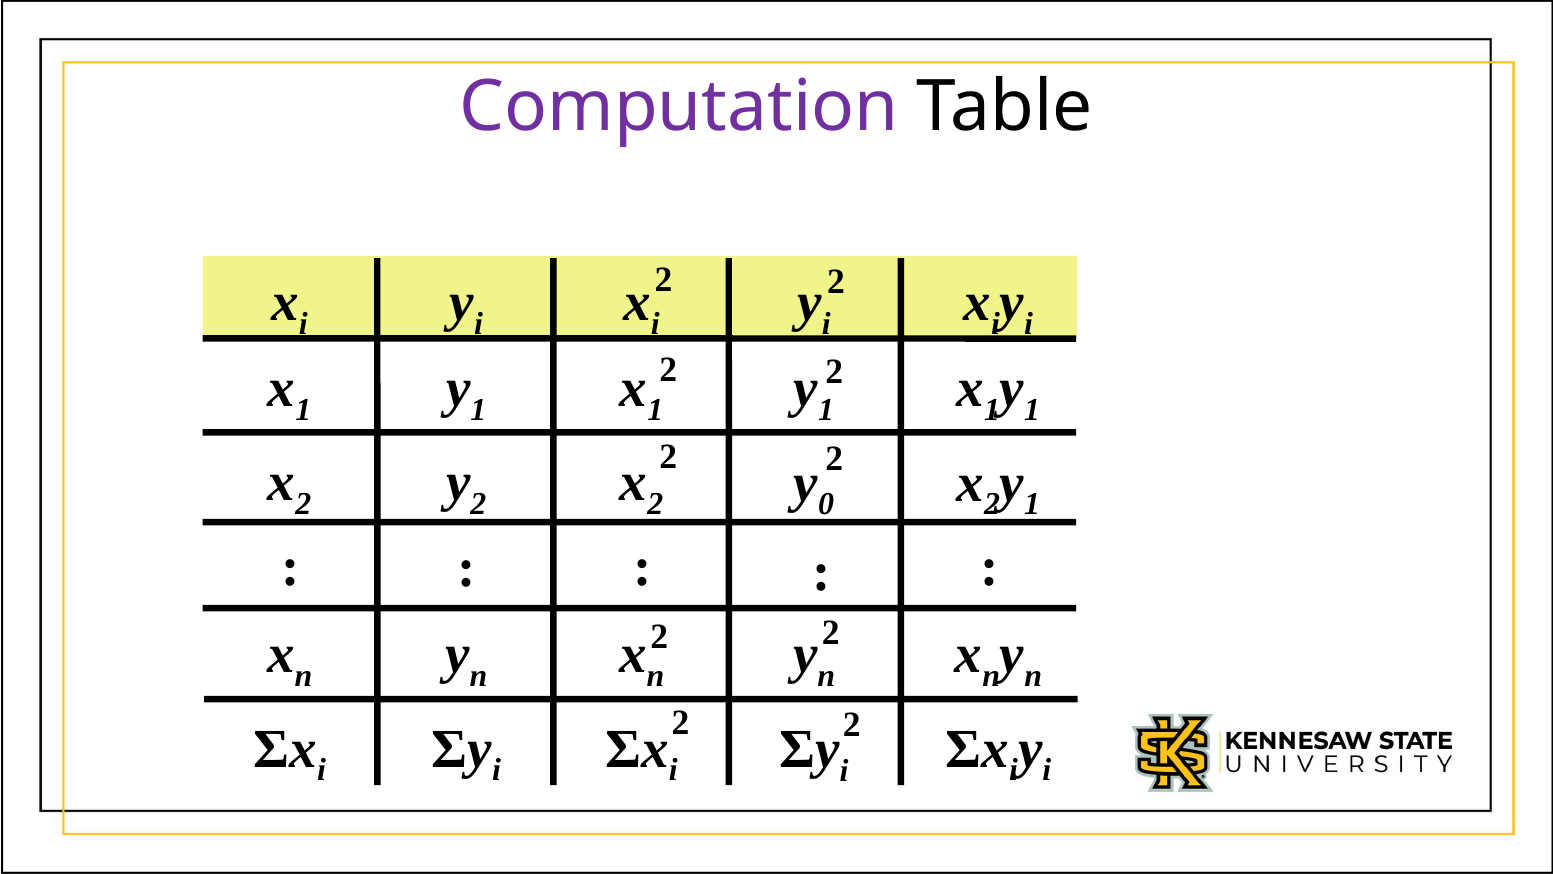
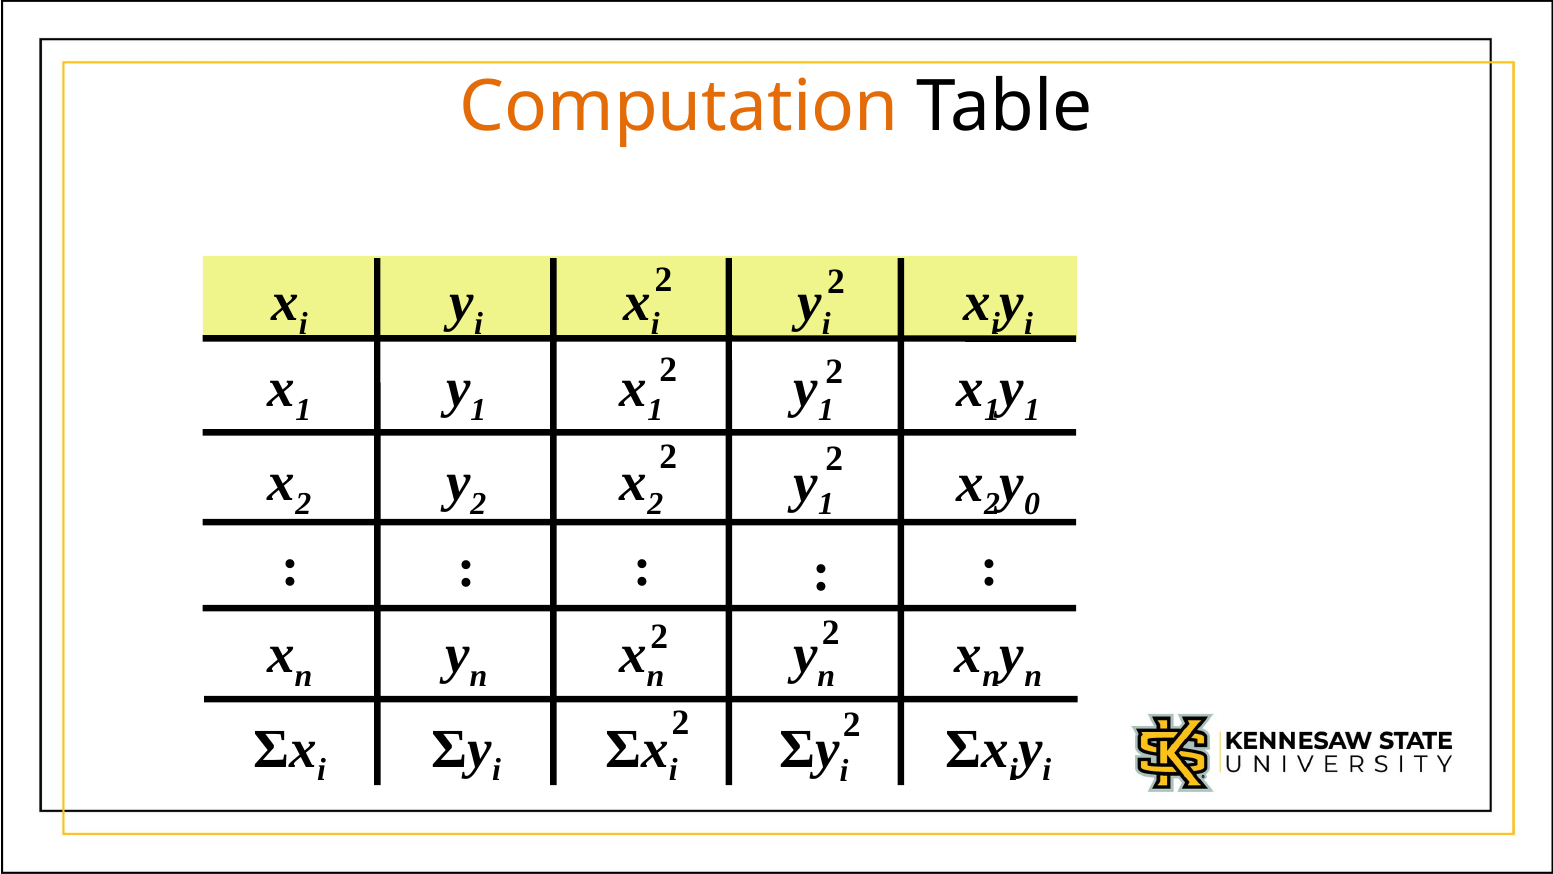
Computation colour: purple -> orange
0 at (826, 504): 0 -> 1
1 at (1032, 504): 1 -> 0
